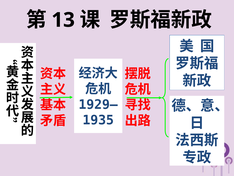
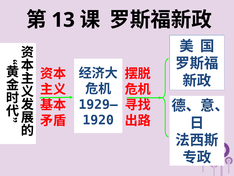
1935: 1935 -> 1920
